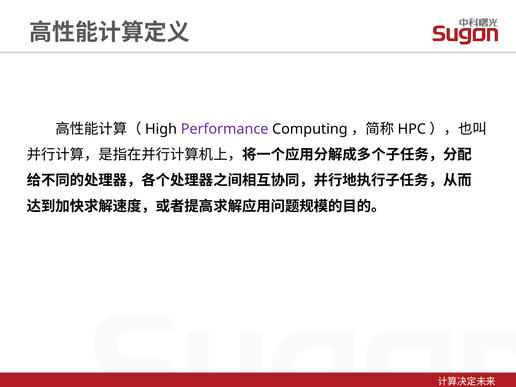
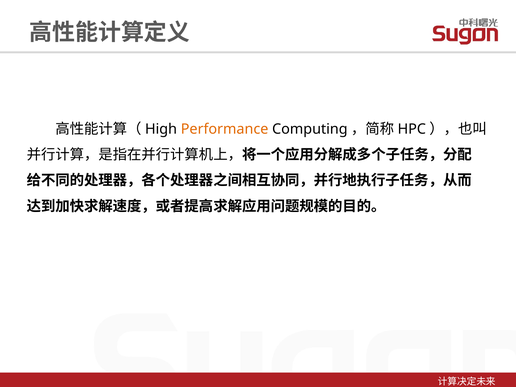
Performance colour: purple -> orange
